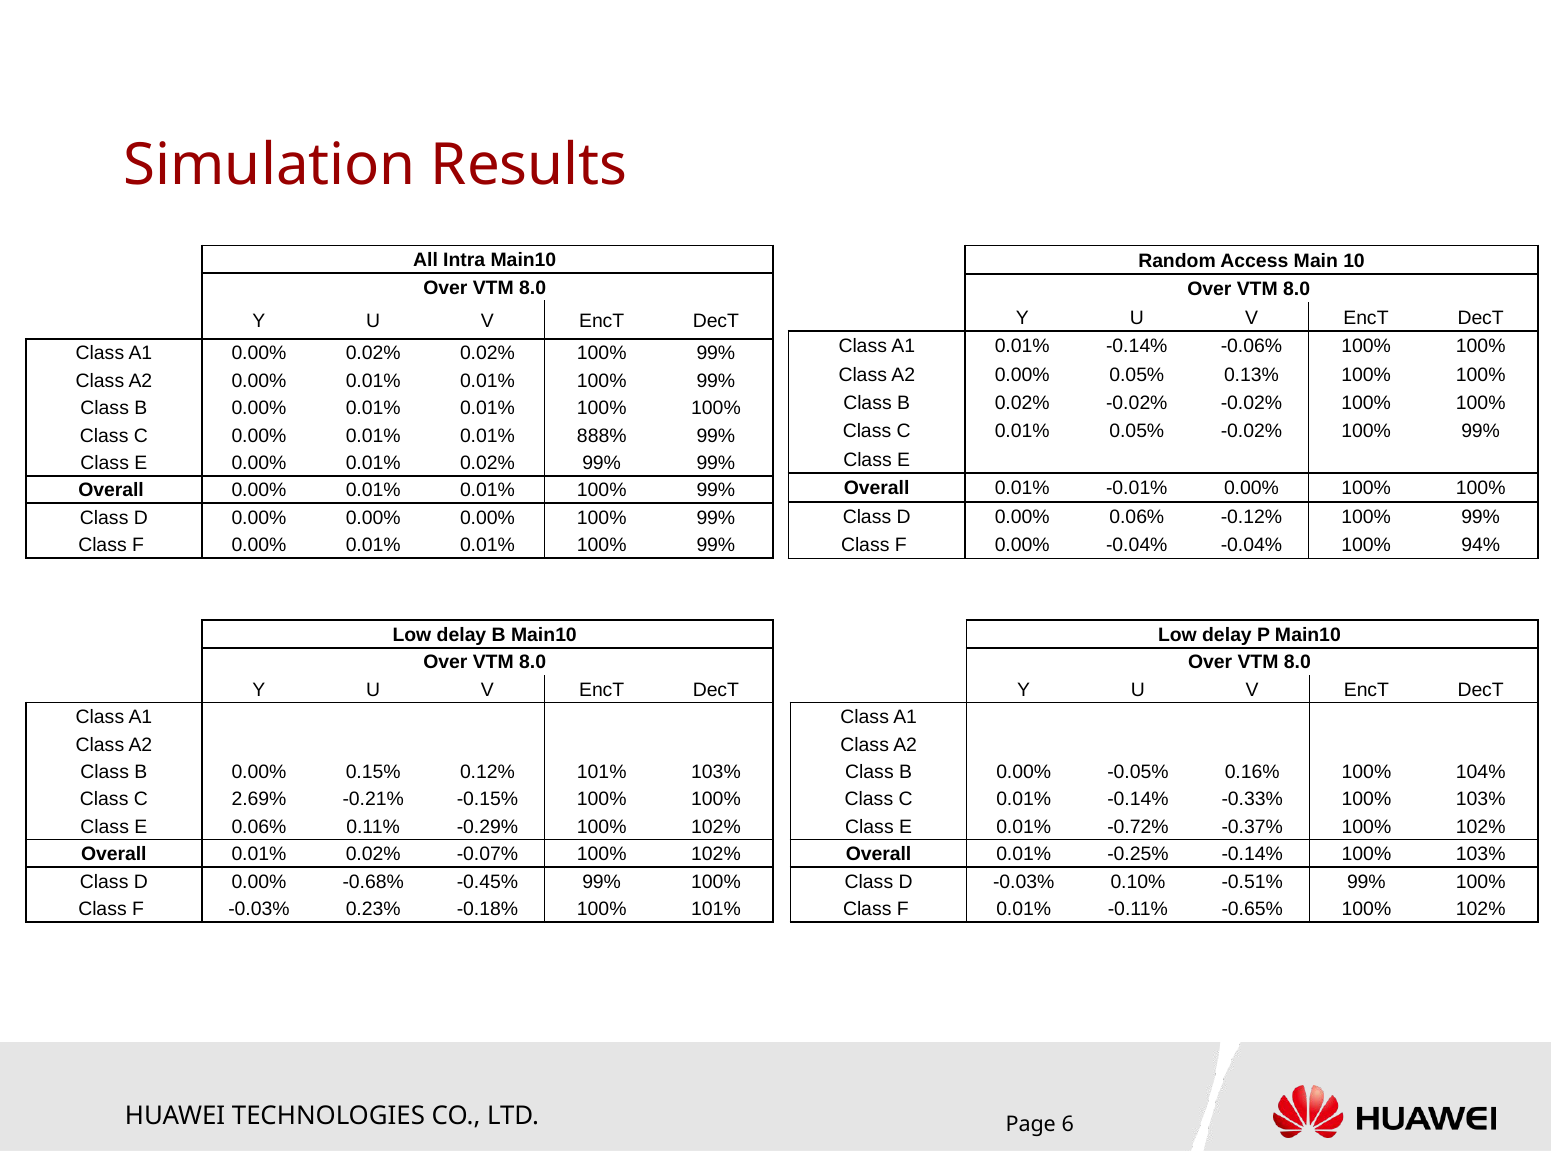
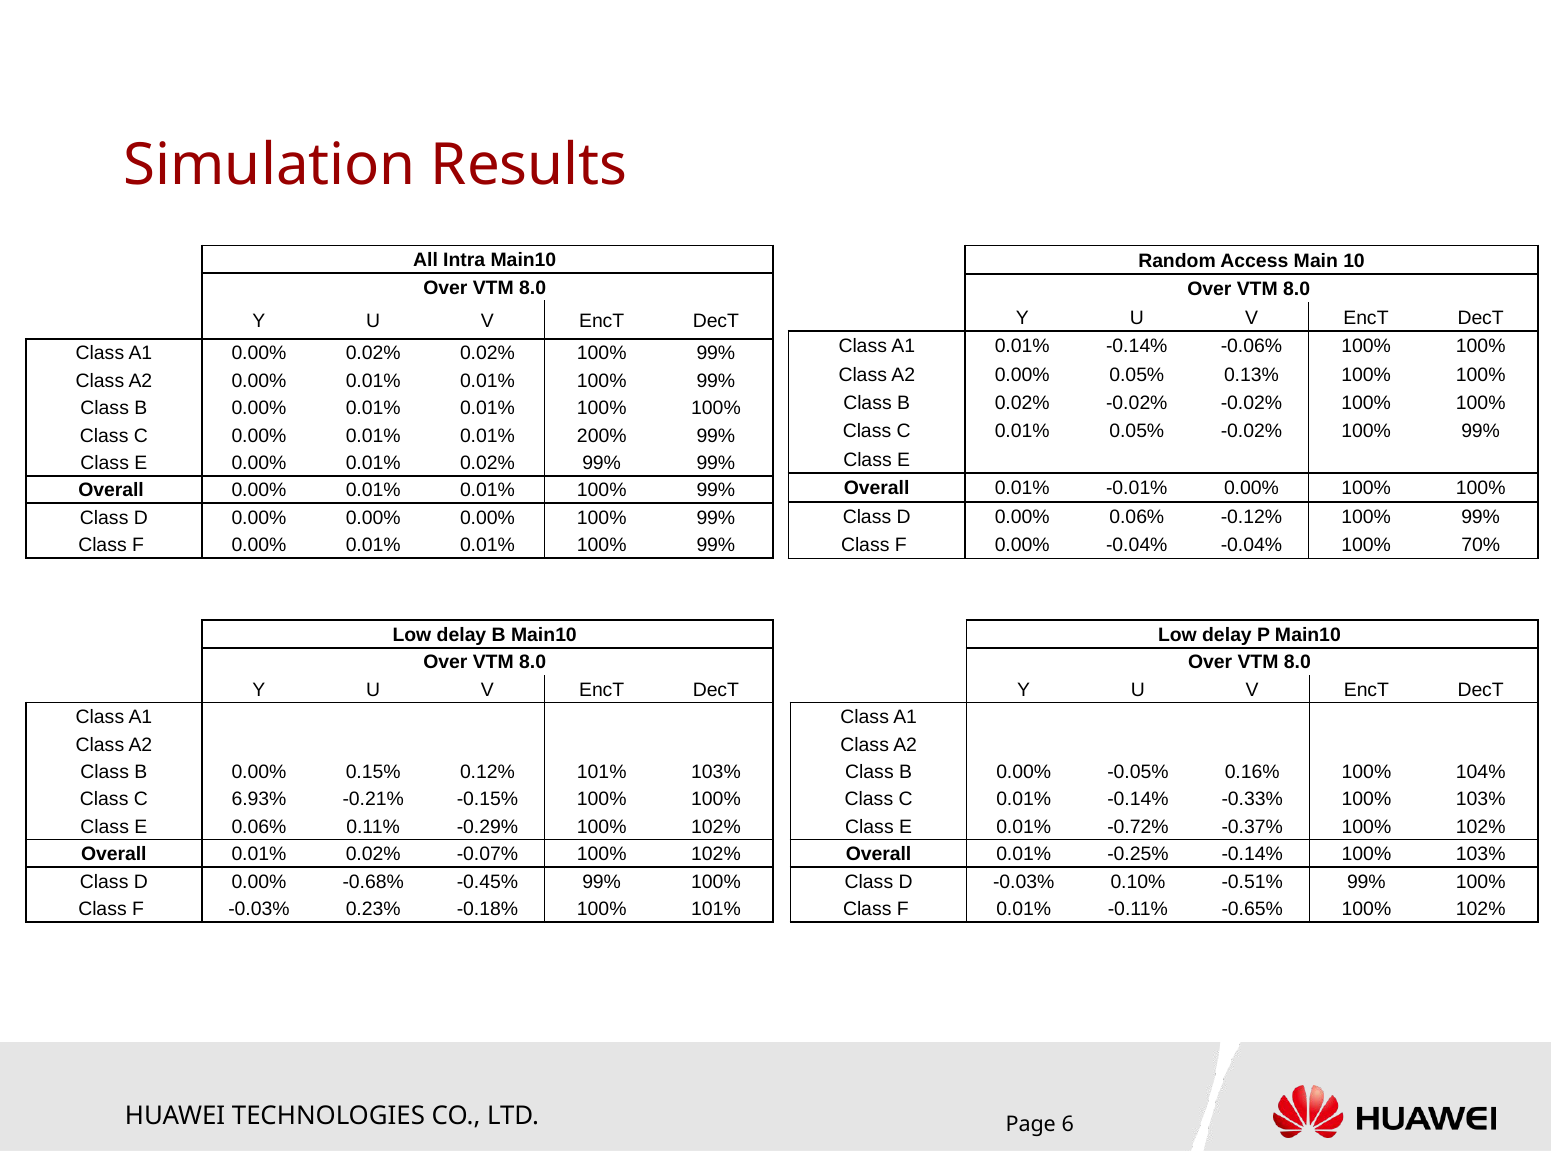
888%: 888% -> 200%
94%: 94% -> 70%
2.69%: 2.69% -> 6.93%
